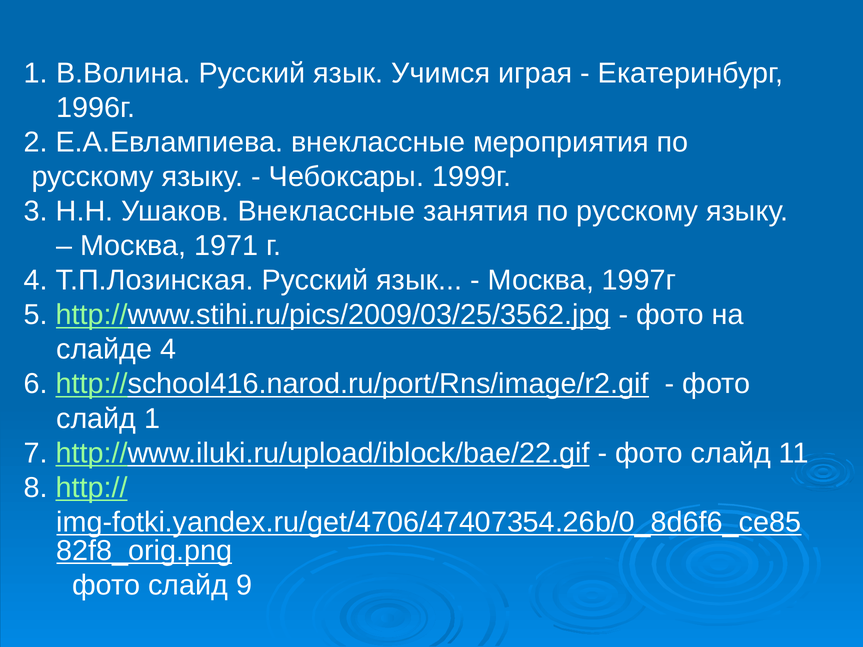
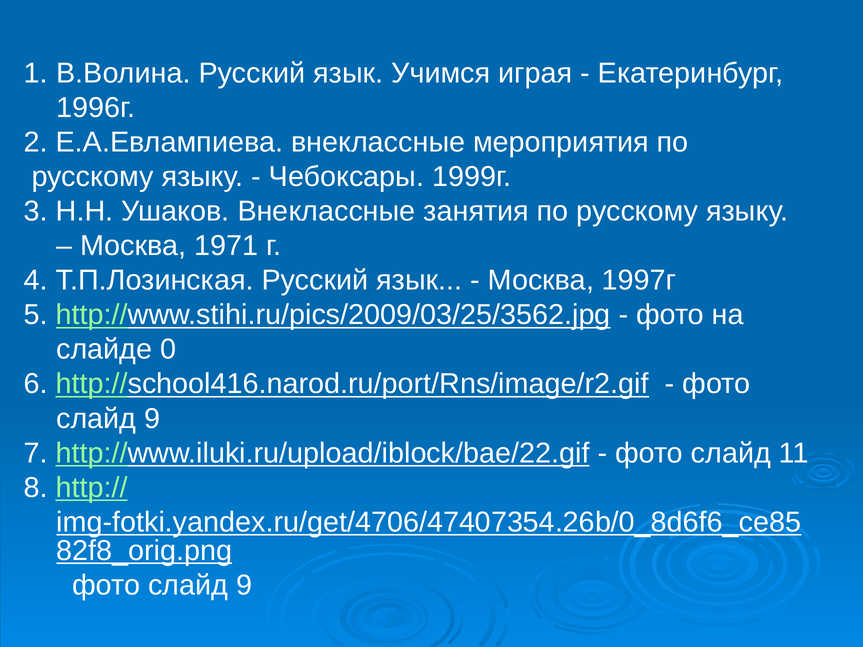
слайде 4: 4 -> 0
1 at (152, 419): 1 -> 9
